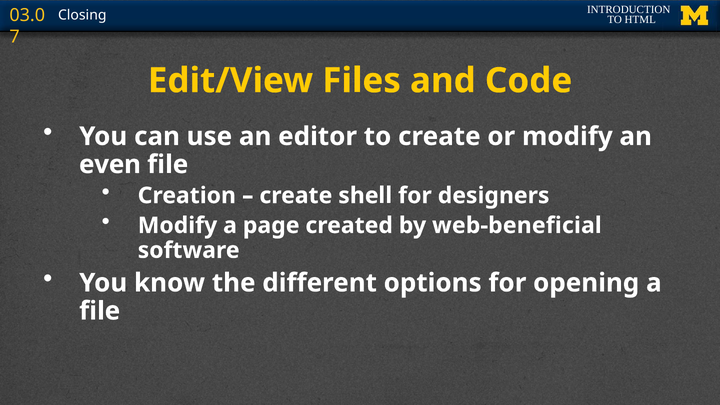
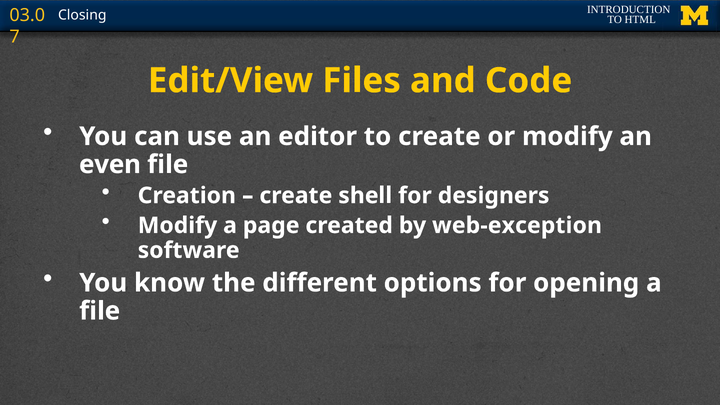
web-beneficial: web-beneficial -> web-exception
